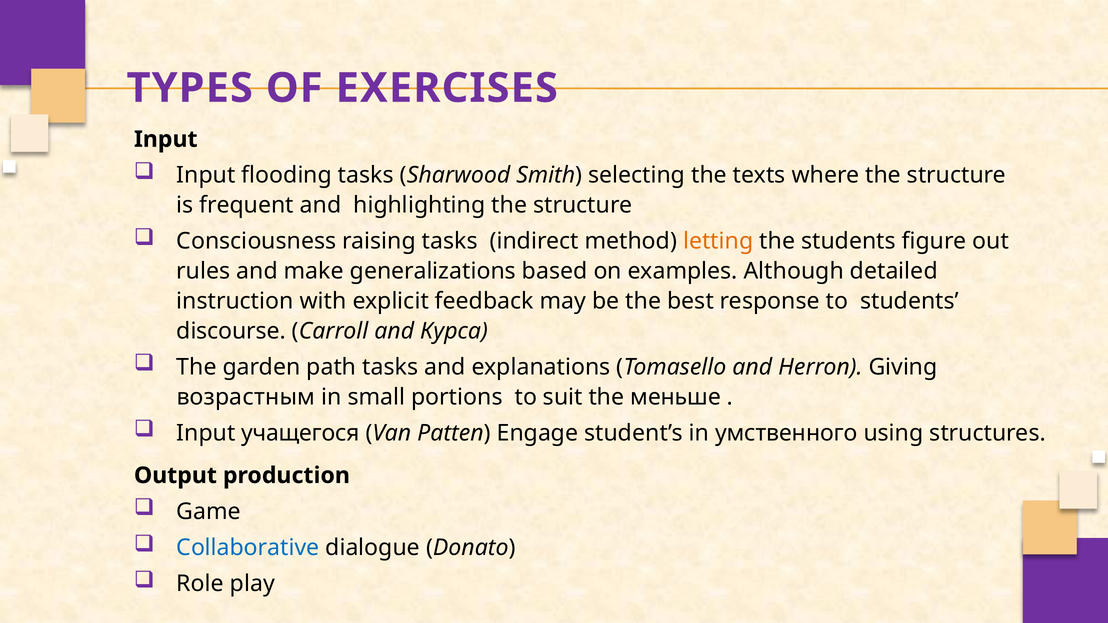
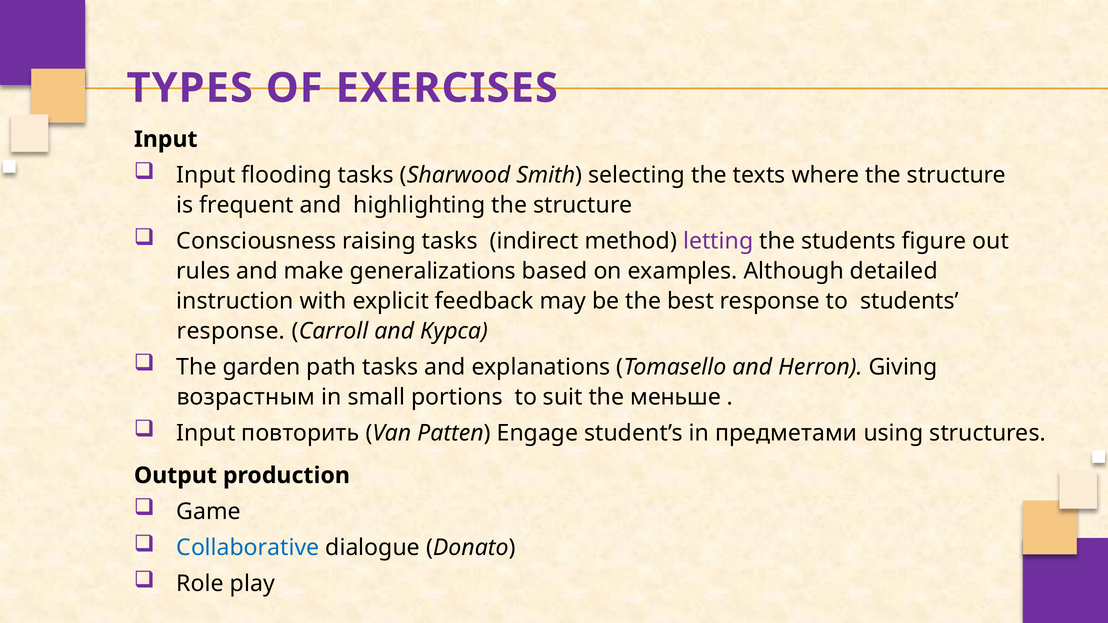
letting colour: orange -> purple
discourse at (231, 331): discourse -> response
учащегося: учащегося -> повторить
умственного: умственного -> предметами
